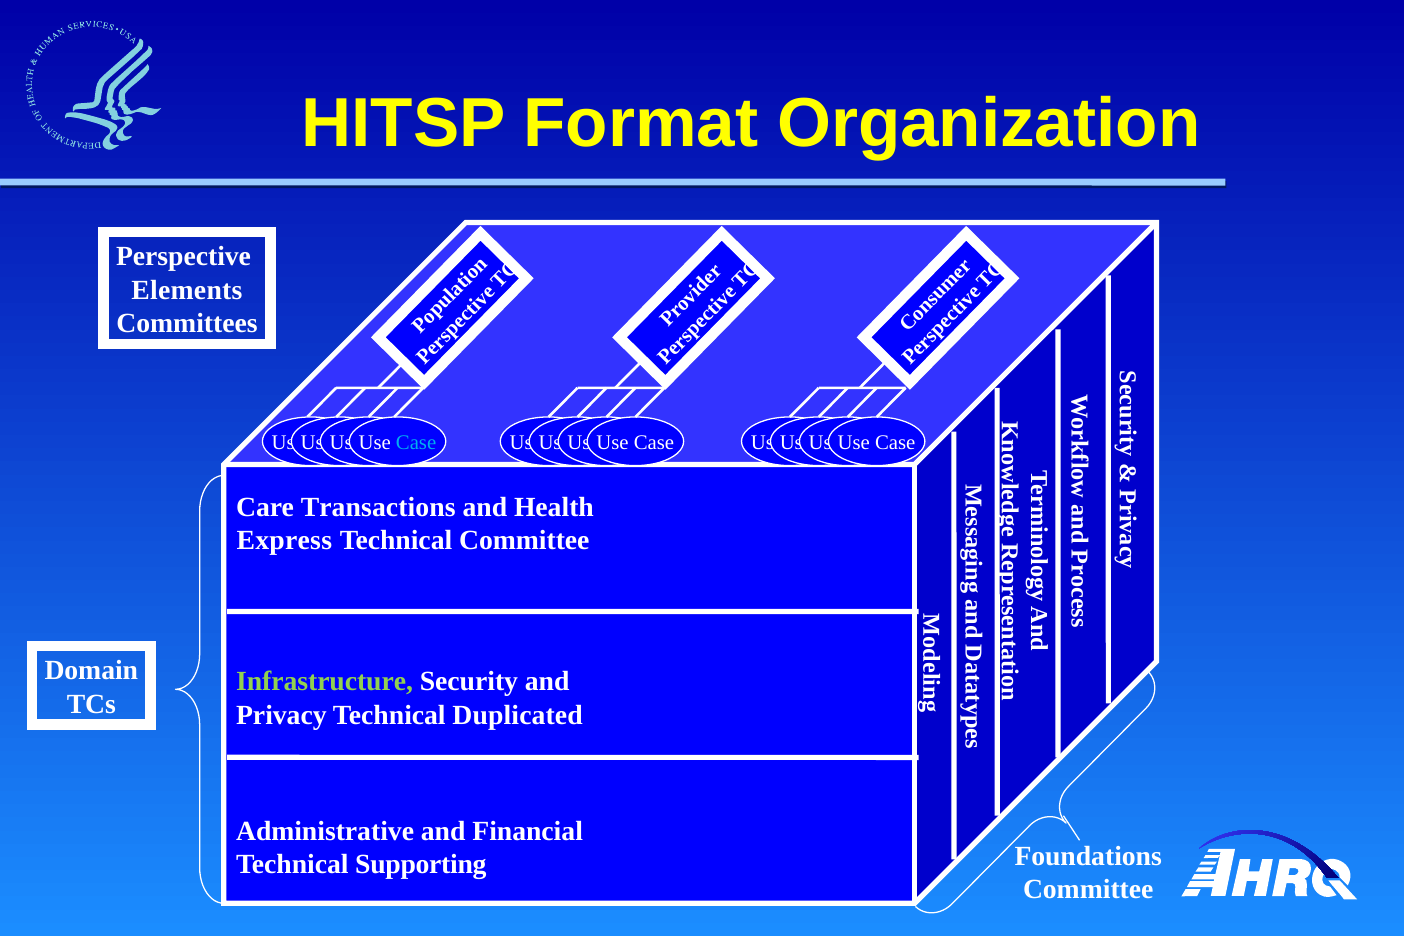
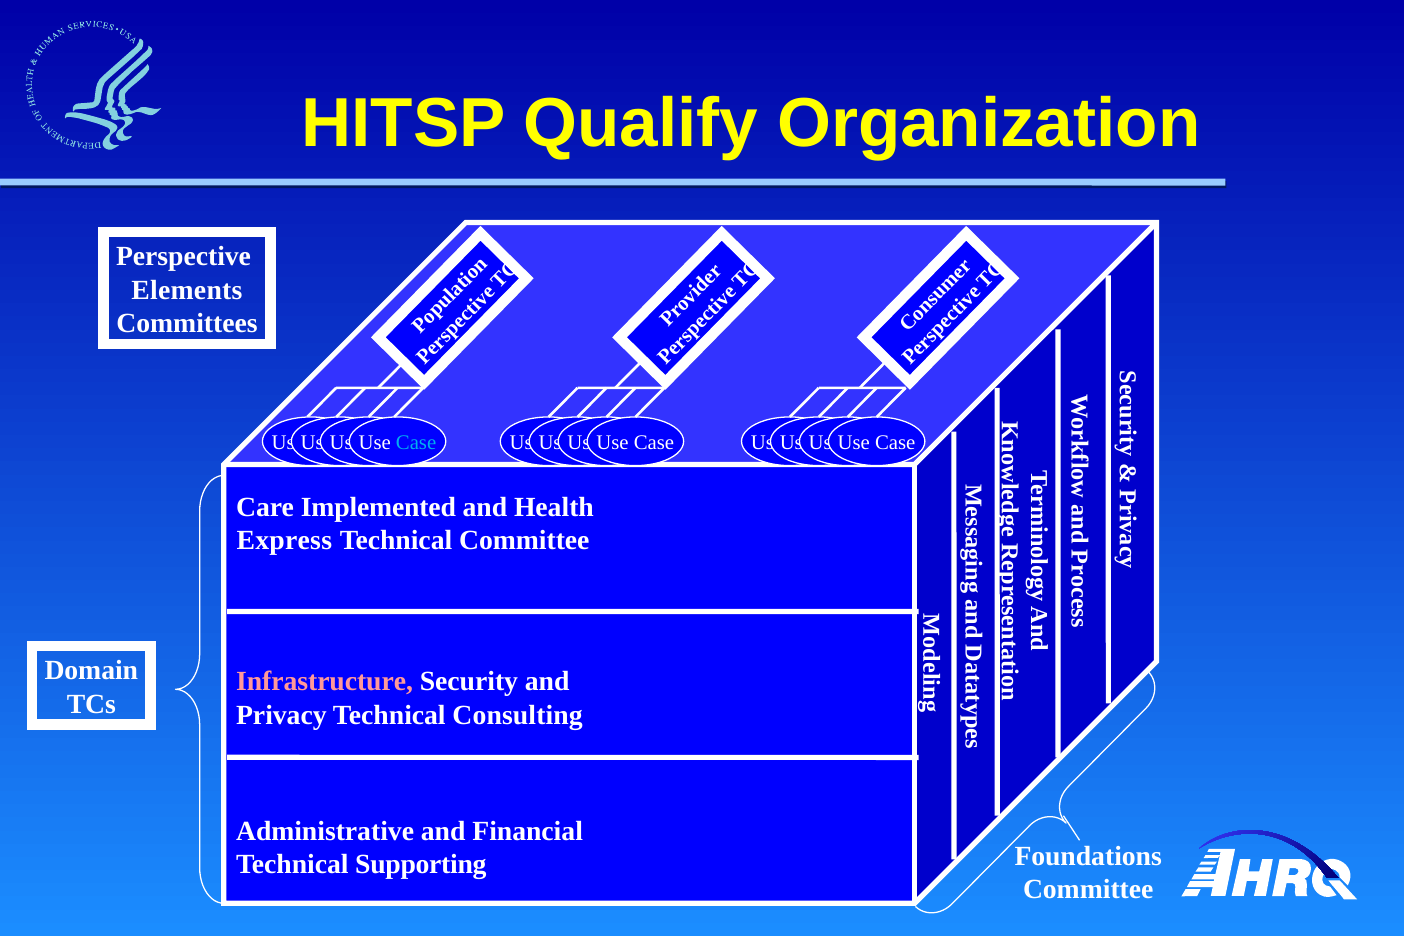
Format: Format -> Qualify
Transactions: Transactions -> Implemented
Infrastructure colour: light green -> pink
Duplicated: Duplicated -> Consulting
